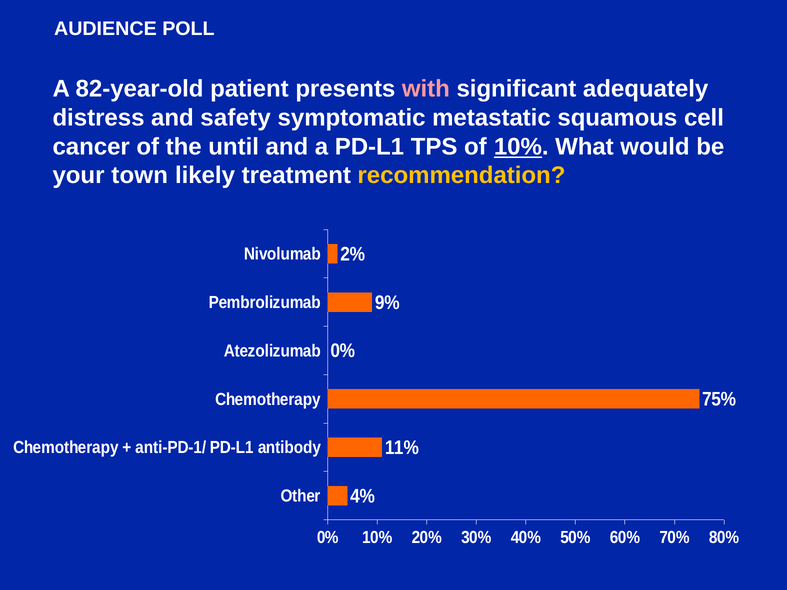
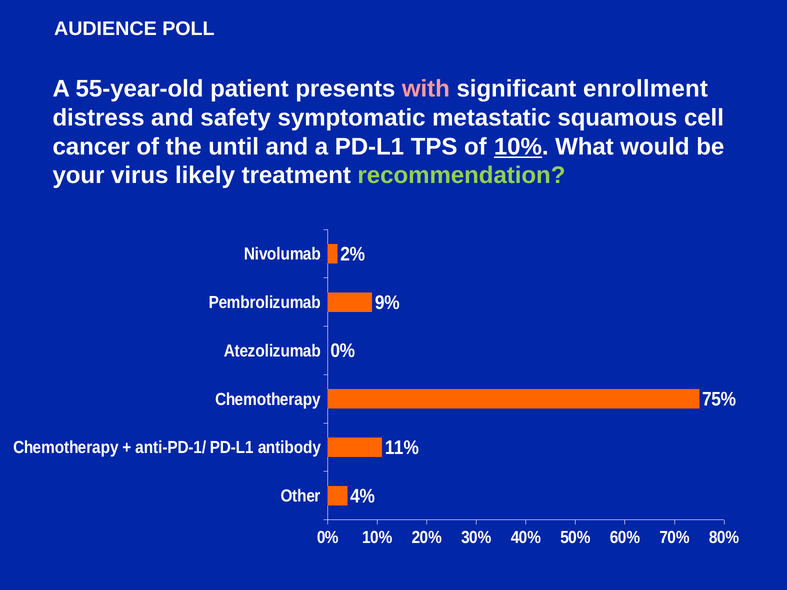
82-year-old: 82-year-old -> 55-year-old
adequately: adequately -> enrollment
town: town -> virus
recommendation colour: yellow -> light green
